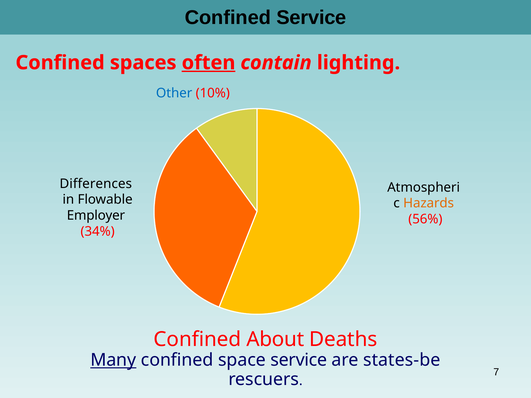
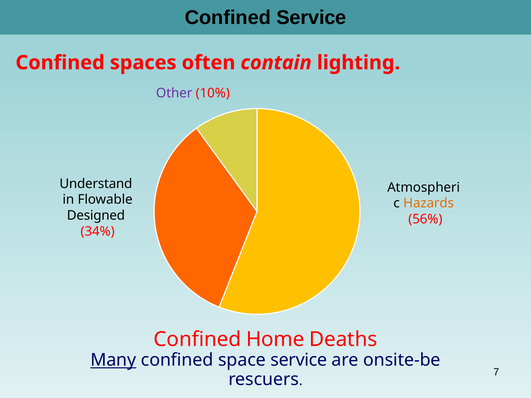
often underline: present -> none
Other colour: blue -> purple
Differences: Differences -> Understand
Employer: Employer -> Designed
About: About -> Home
states-be: states-be -> onsite-be
